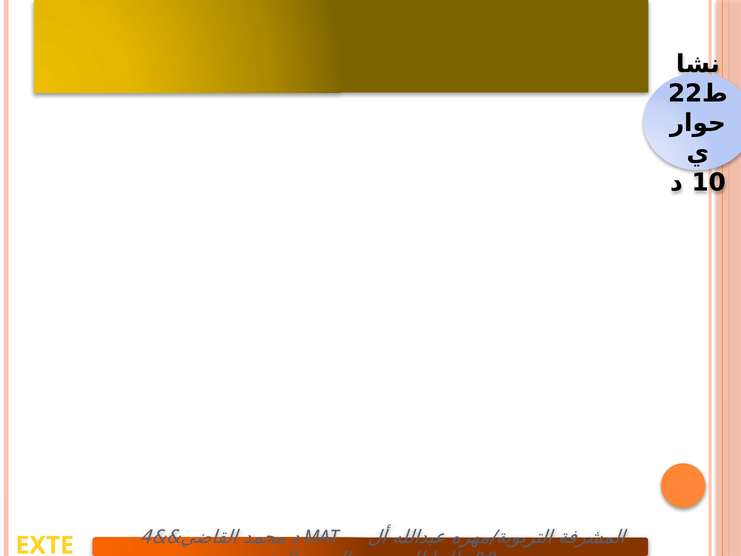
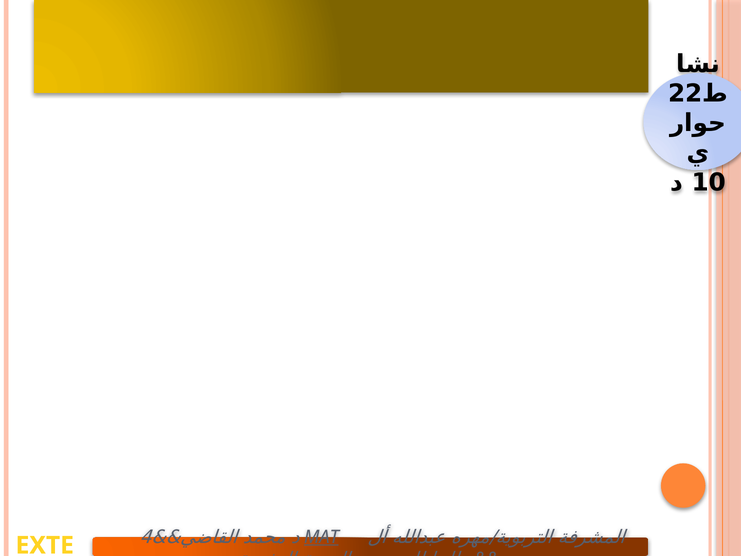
MAT underline: none -> present
